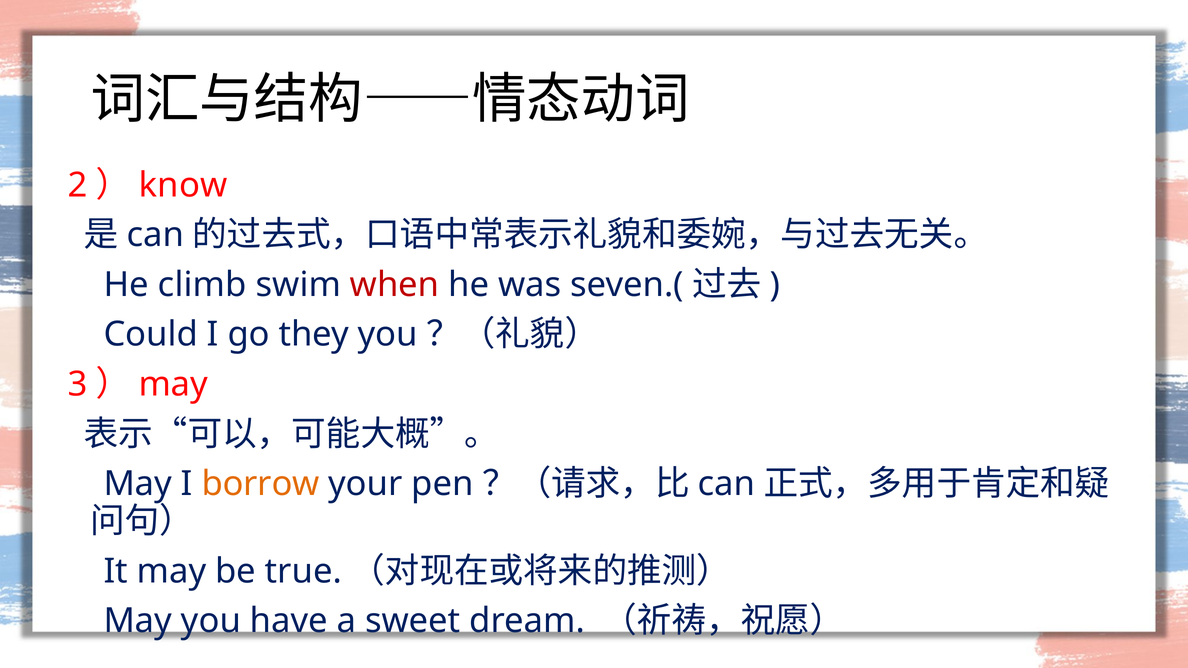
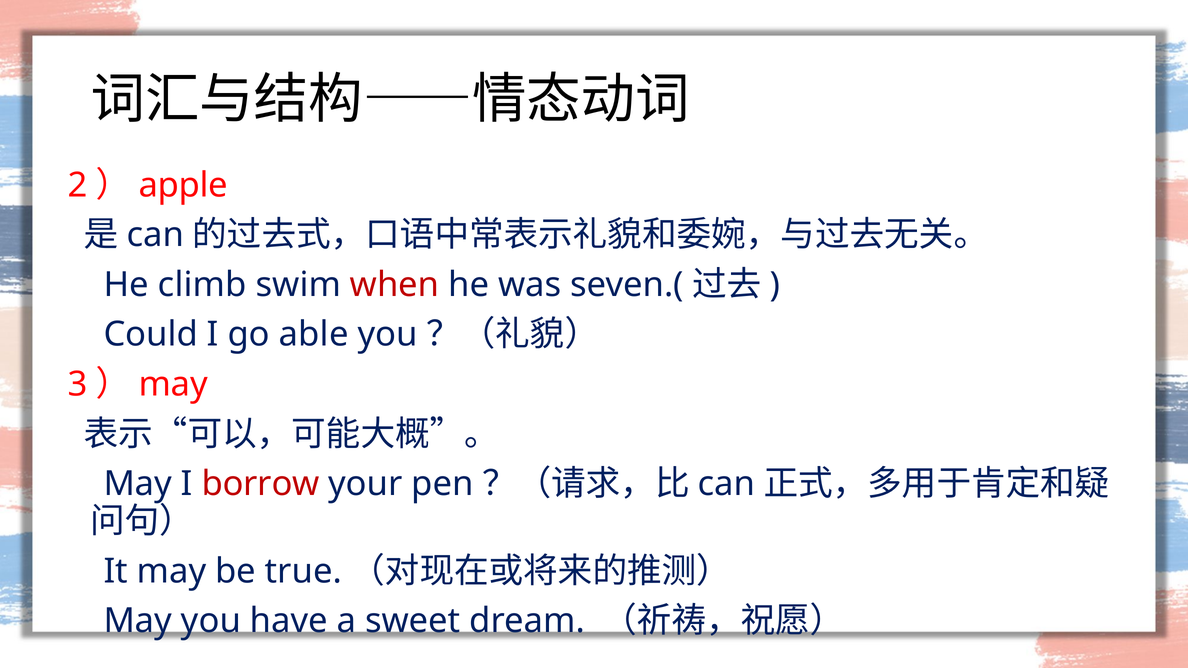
know: know -> apple
they: they -> able
borrow colour: orange -> red
